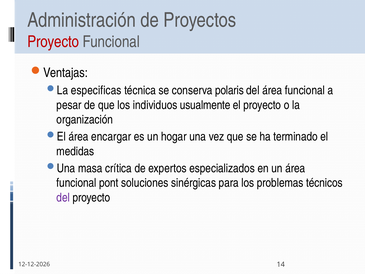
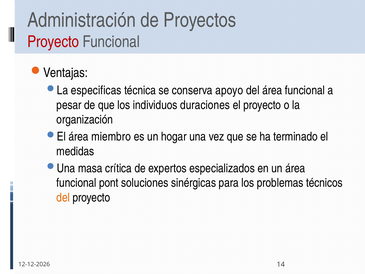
polaris: polaris -> apoyo
usualmente: usualmente -> duraciones
encargar: encargar -> miembro
del at (63, 197) colour: purple -> orange
